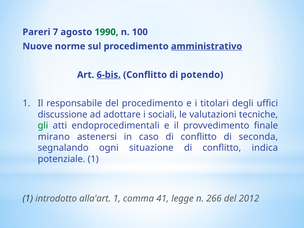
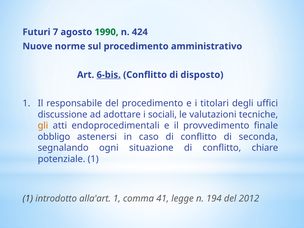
Pareri: Pareri -> Futuri
100: 100 -> 424
amministrativo underline: present -> none
potendo: potendo -> disposto
gli colour: green -> orange
mirano: mirano -> obbligo
indica: indica -> chiare
266: 266 -> 194
